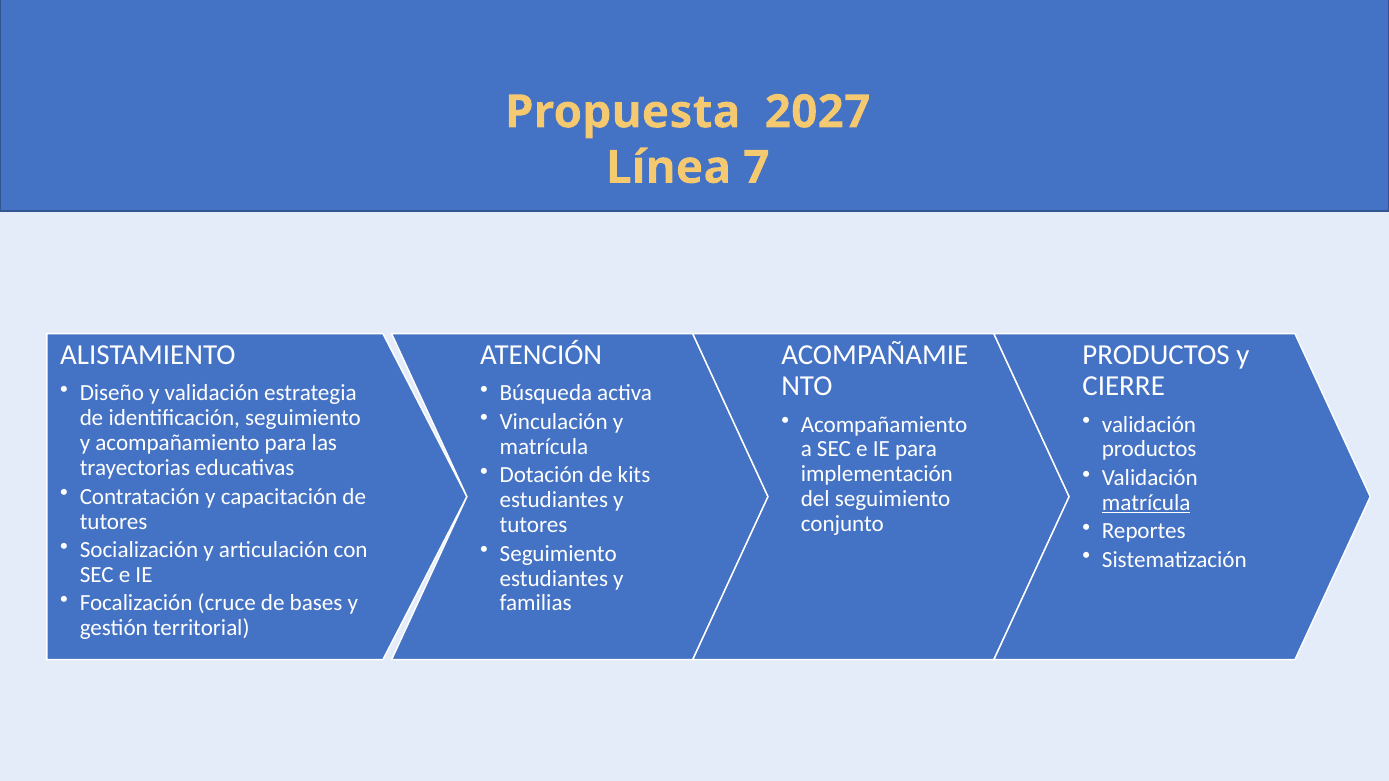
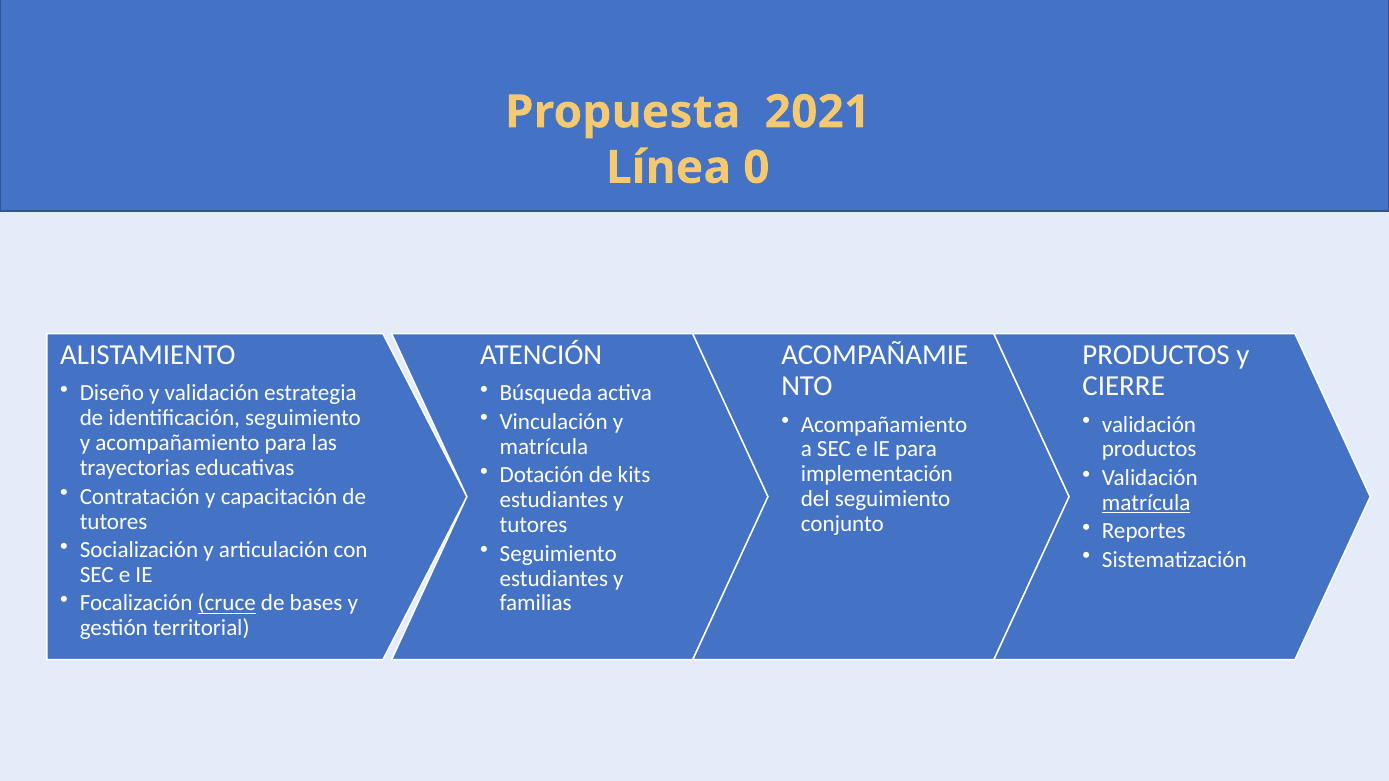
2027: 2027 -> 2021
7: 7 -> 0
cruce underline: none -> present
